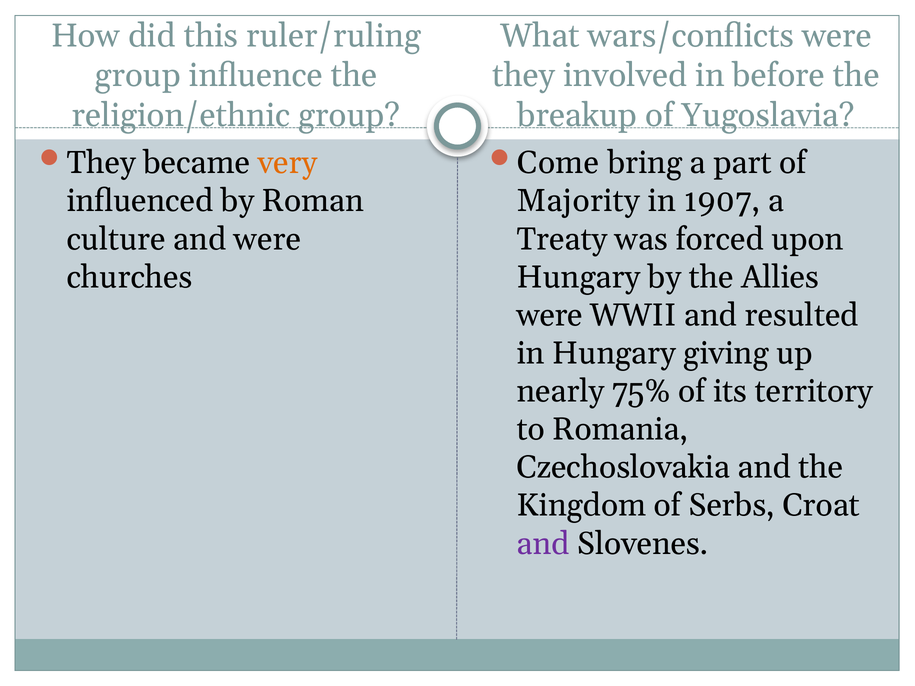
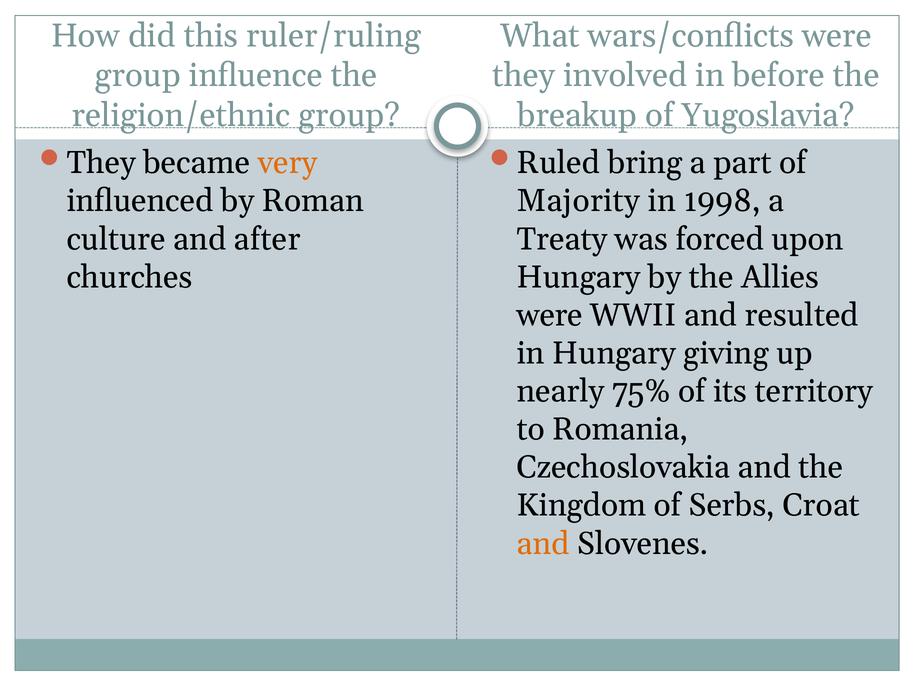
Come: Come -> Ruled
1907: 1907 -> 1998
and were: were -> after
and at (543, 544) colour: purple -> orange
